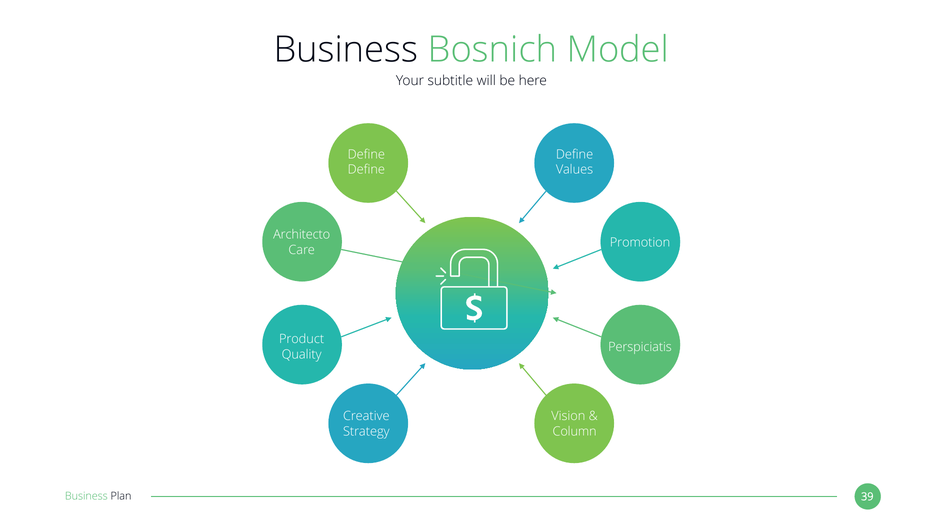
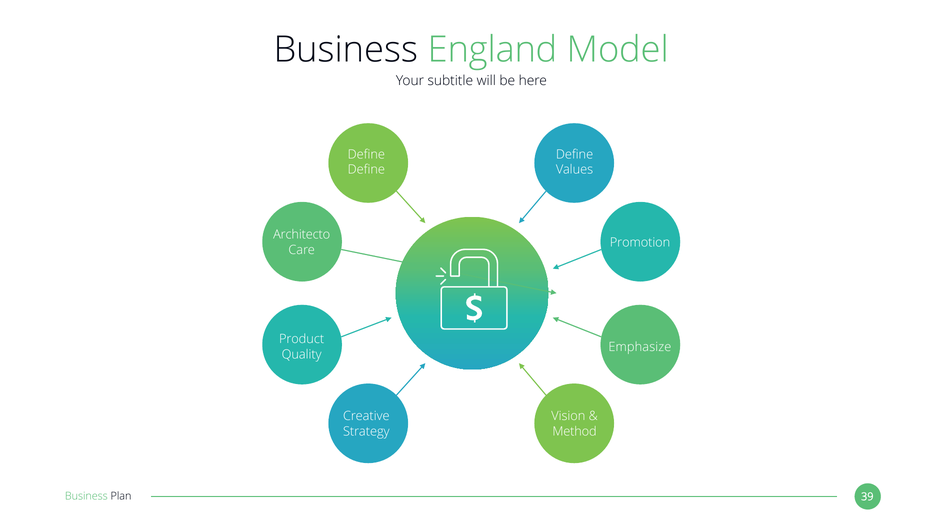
Bosnich: Bosnich -> England
Perspiciatis: Perspiciatis -> Emphasize
Column: Column -> Method
